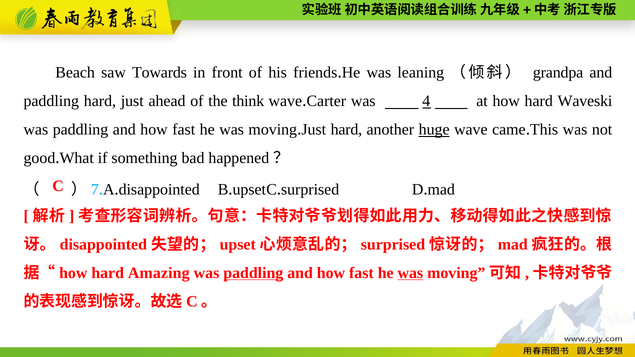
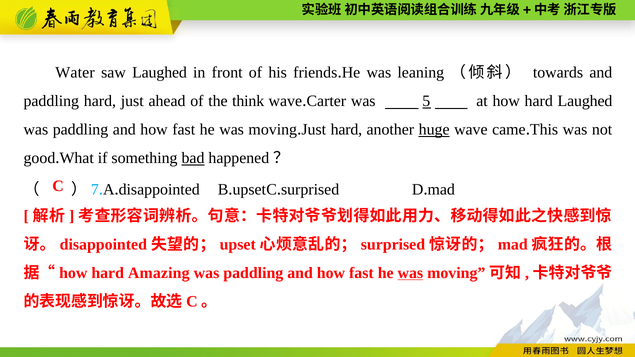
Beach: Beach -> Water
saw Towards: Towards -> Laughed
grandpa: grandpa -> towards
4: 4 -> 5
hard Waveski: Waveski -> Laughed
bad underline: none -> present
paddling at (253, 273) underline: present -> none
